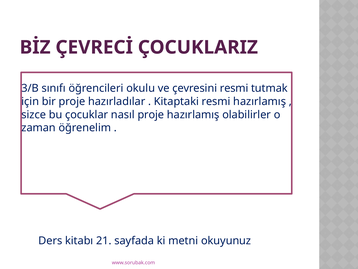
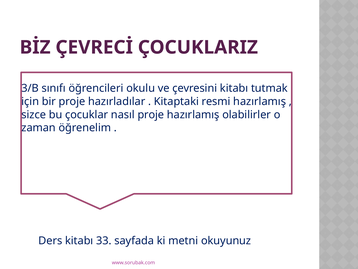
çevresini resmi: resmi -> kitabı
21: 21 -> 33
